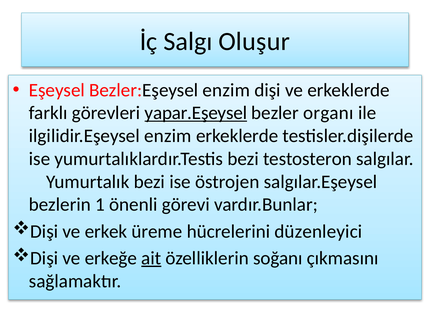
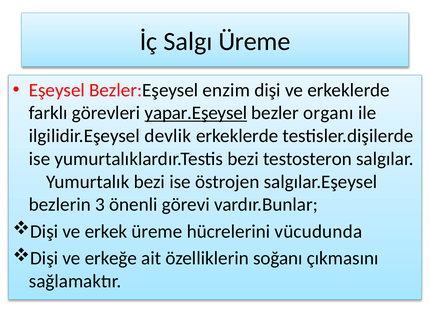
Salgı Oluşur: Oluşur -> Üreme
ilgilidir.Eşeysel enzim: enzim -> devlik
1: 1 -> 3
düzenleyici: düzenleyici -> vücudunda
ait underline: present -> none
